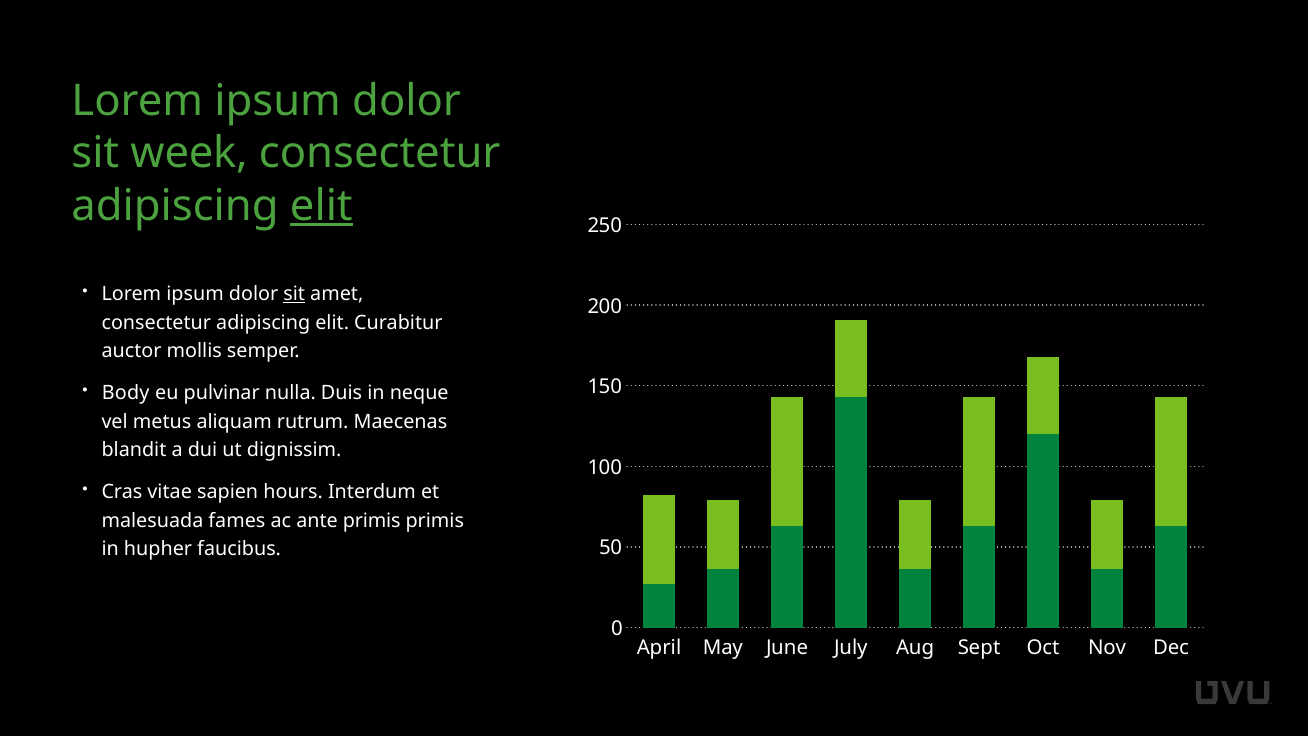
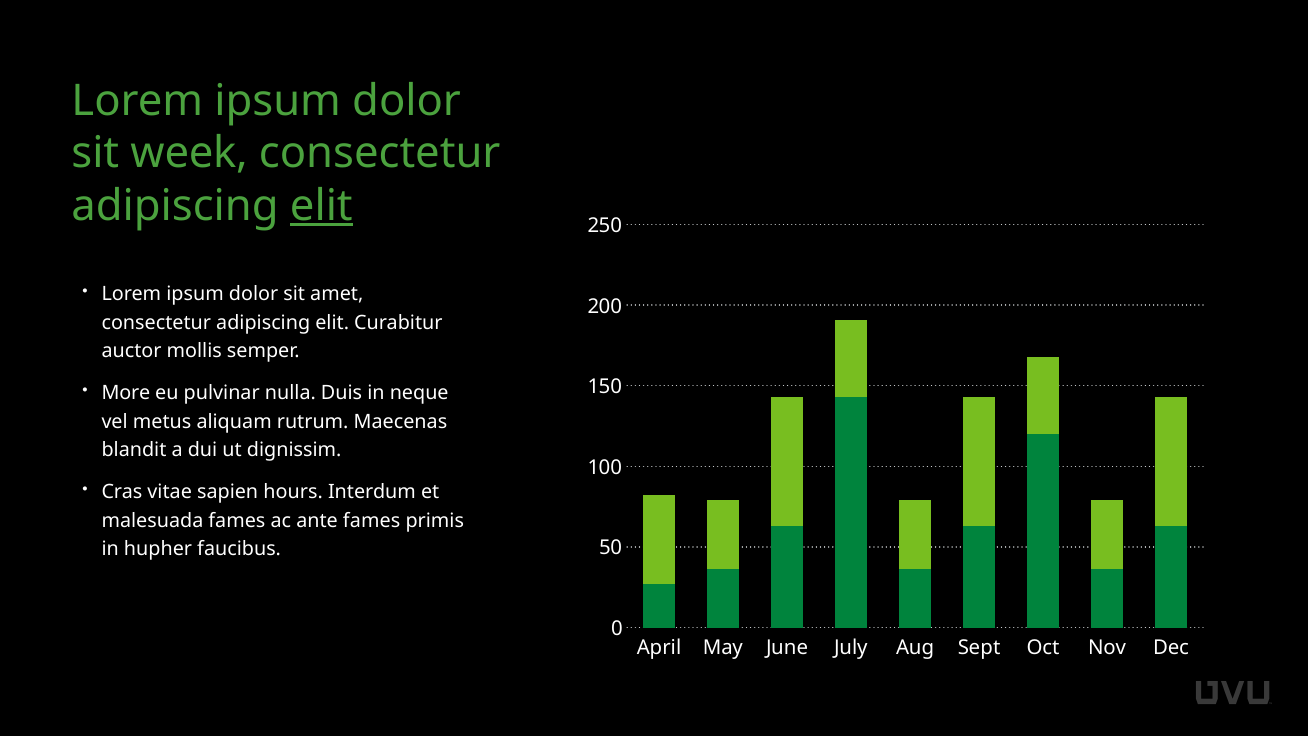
sit at (294, 294) underline: present -> none
Body: Body -> More
ante primis: primis -> fames
